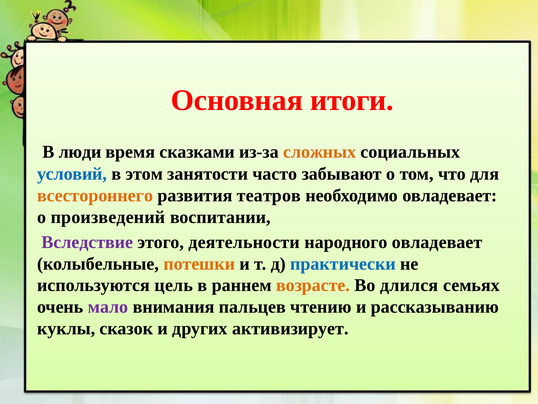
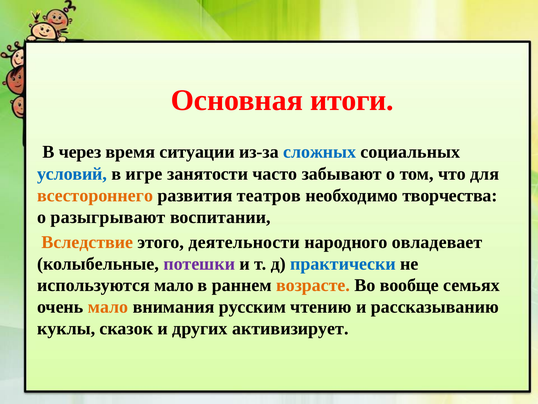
люди: люди -> через
сказками: сказками -> ситуации
сложных colour: orange -> blue
этом: этом -> игре
необходимо овладевает: овладевает -> творчества
произведений: произведений -> разыгрывают
Вследствие colour: purple -> orange
потешки colour: orange -> purple
используются цель: цель -> мало
длился: длился -> вообще
мало at (108, 306) colour: purple -> orange
пальцев: пальцев -> русским
